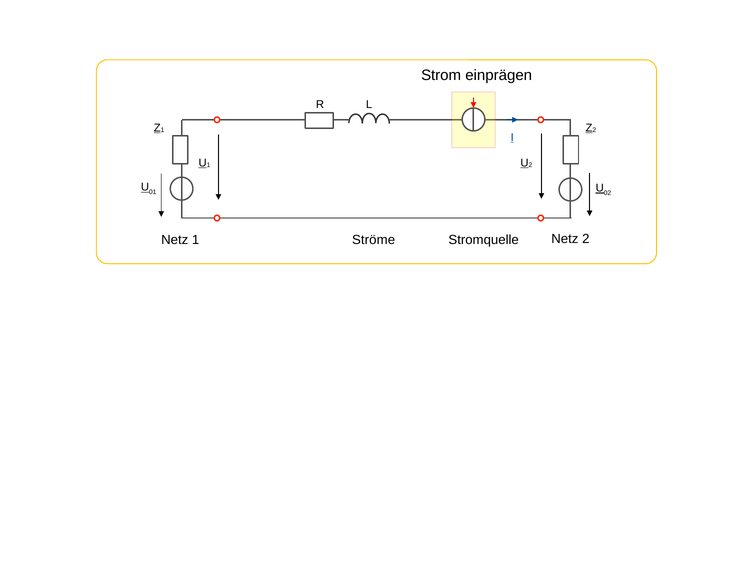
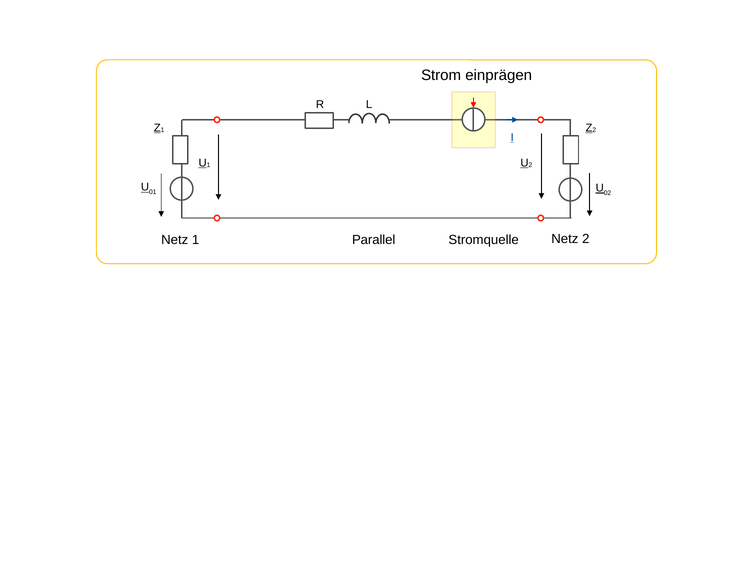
Ströme: Ströme -> Parallel
